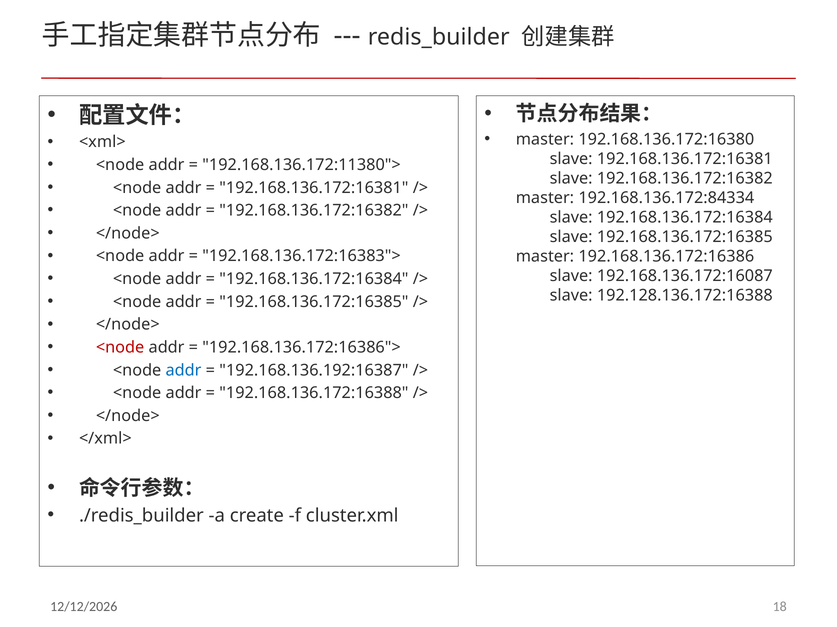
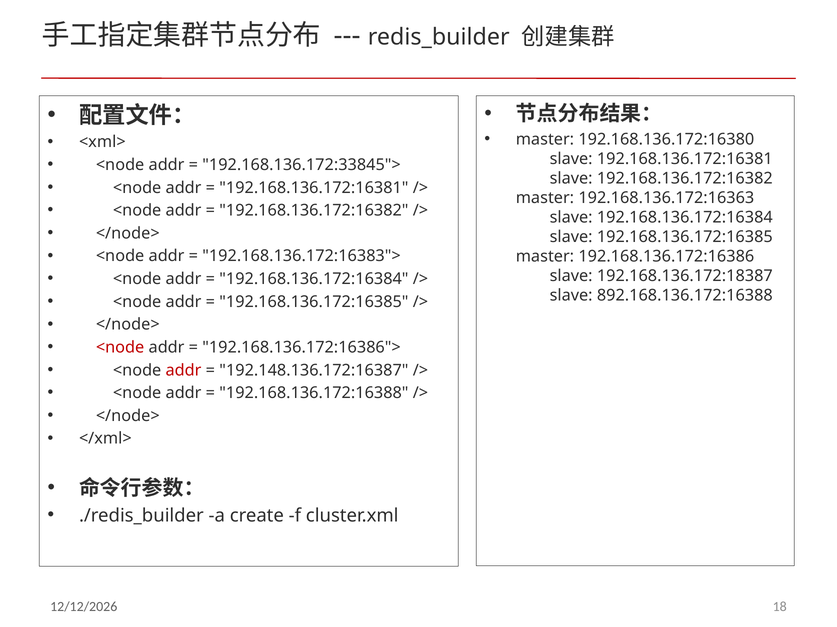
192.168.136.172:11380">: 192.168.136.172:11380"> -> 192.168.136.172:33845">
192.168.136.172:84334: 192.168.136.172:84334 -> 192.168.136.172:16363
192.168.136.172:16087: 192.168.136.172:16087 -> 192.168.136.172:18387
192.128.136.172:16388: 192.128.136.172:16388 -> 892.168.136.172:16388
addr at (184, 371) colour: blue -> red
192.168.136.192:16387: 192.168.136.192:16387 -> 192.148.136.172:16387
